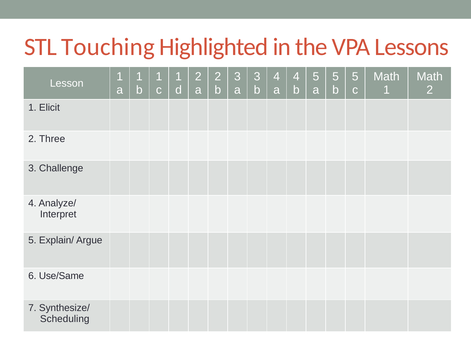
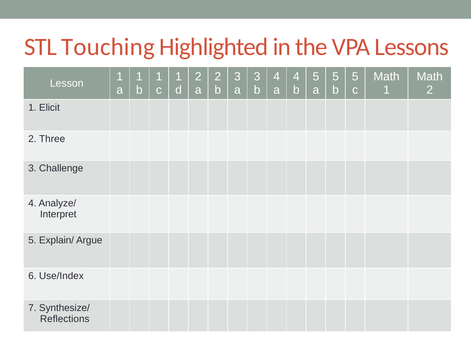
Use/Same: Use/Same -> Use/Index
Scheduling: Scheduling -> Reflections
